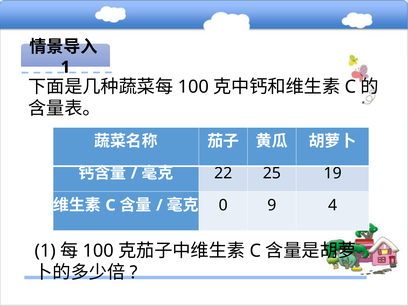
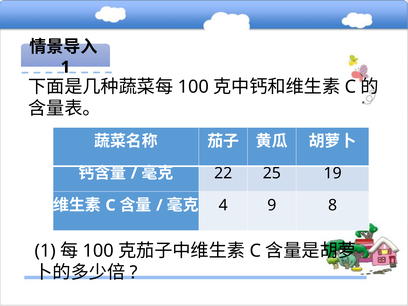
0: 0 -> 4
4: 4 -> 8
